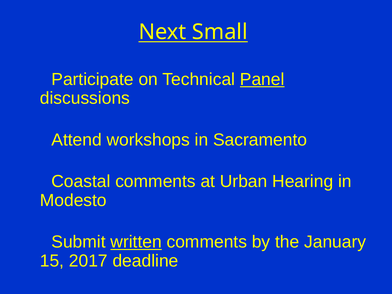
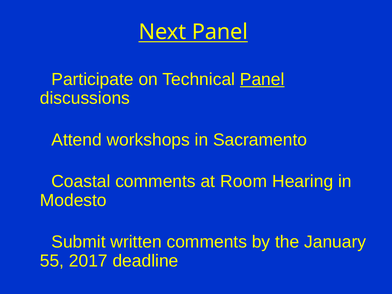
Next Small: Small -> Panel
Urban: Urban -> Room
written underline: present -> none
15: 15 -> 55
